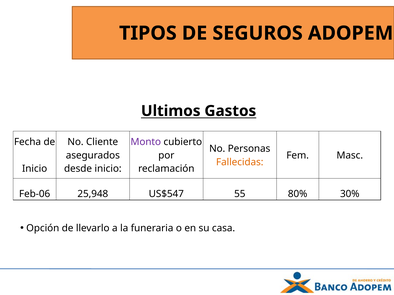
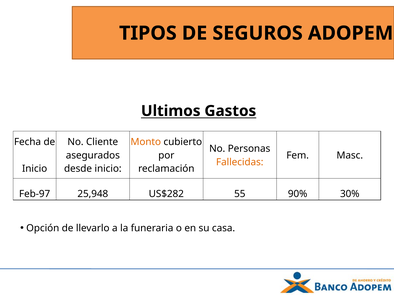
Monto colour: purple -> orange
Feb-06: Feb-06 -> Feb-97
US$547: US$547 -> US$282
80%: 80% -> 90%
